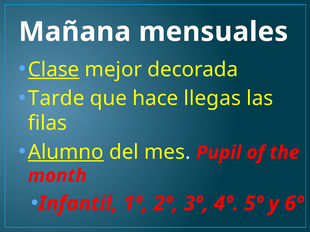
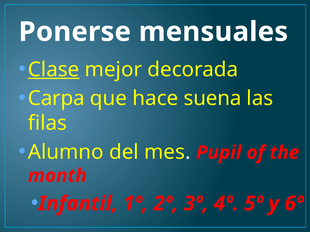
Mañana: Mañana -> Ponerse
Tarde: Tarde -> Carpa
llegas: llegas -> suena
Alumno underline: present -> none
